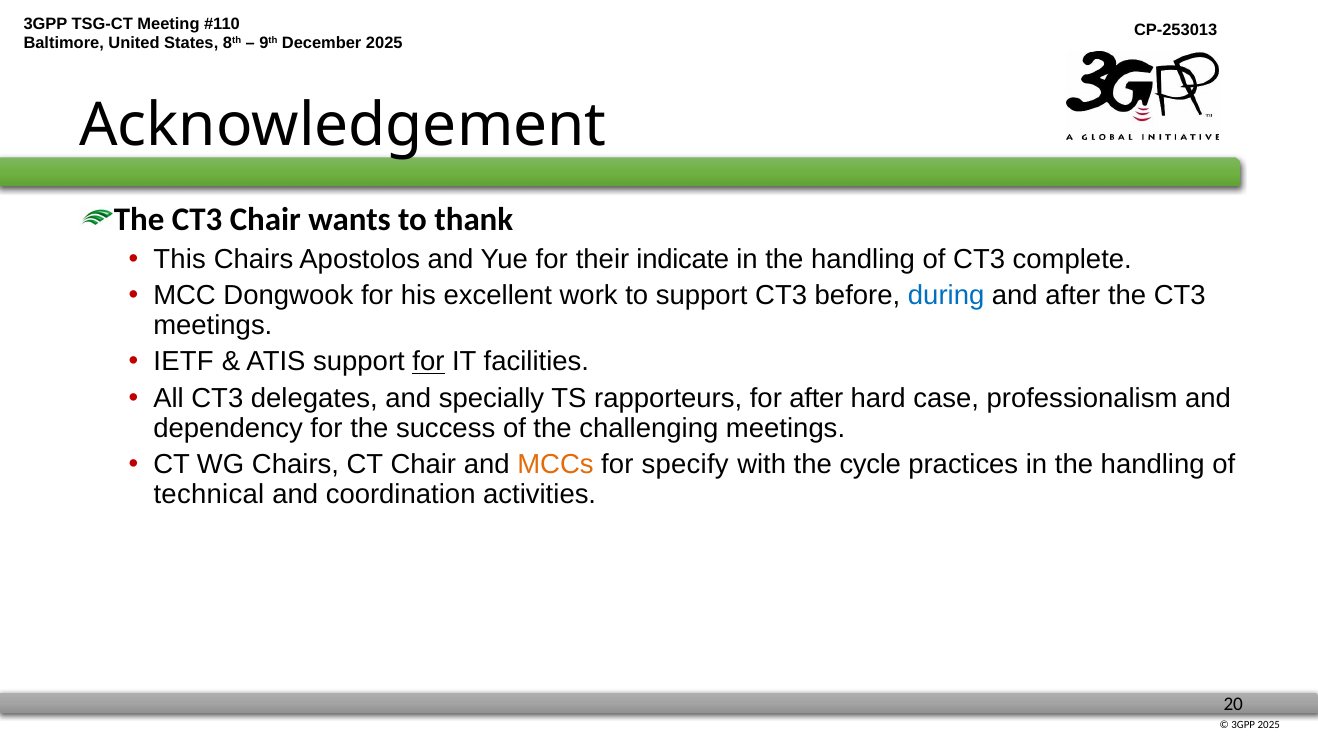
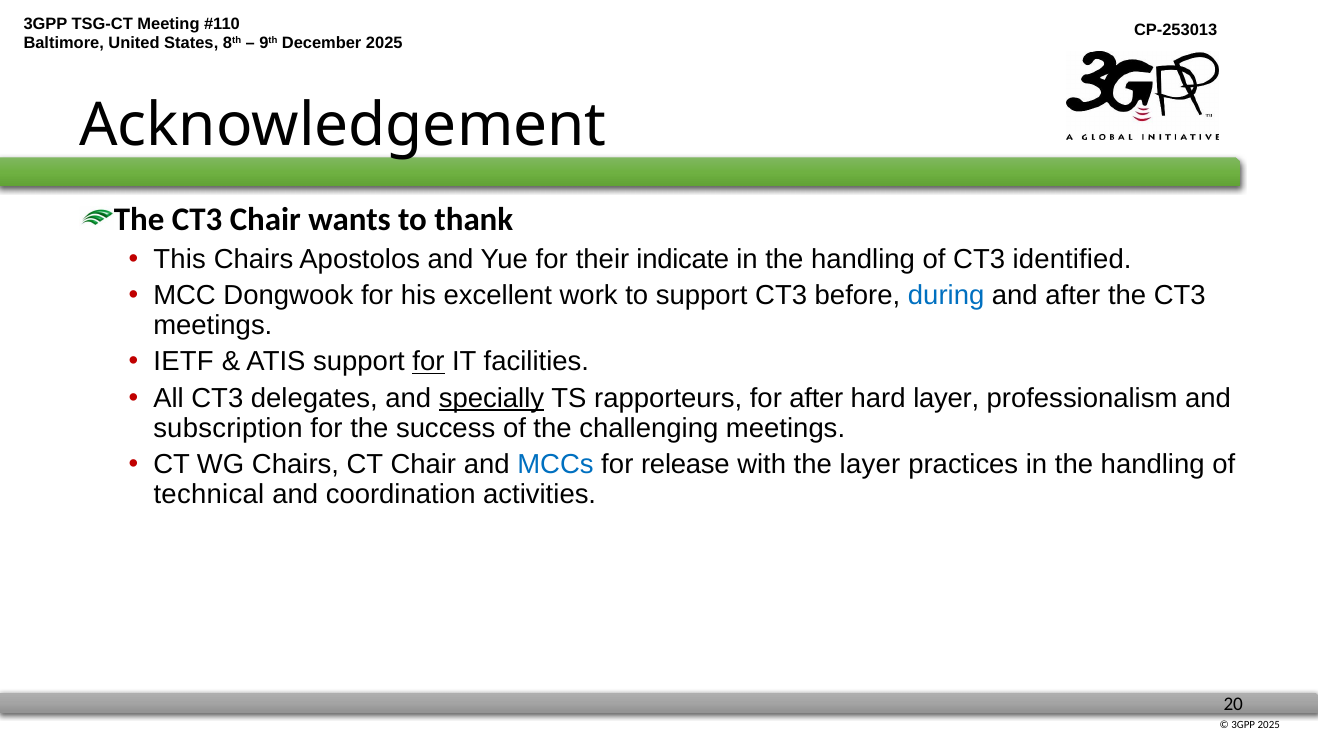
complete: complete -> identified
specially underline: none -> present
hard case: case -> layer
dependency: dependency -> subscription
MCCs colour: orange -> blue
specify: specify -> release
the cycle: cycle -> layer
